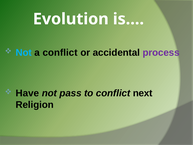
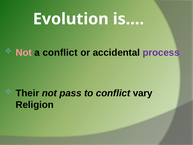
Not at (24, 52) colour: light blue -> pink
Have: Have -> Their
next: next -> vary
